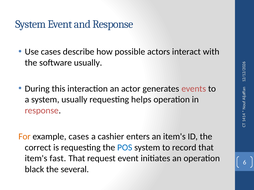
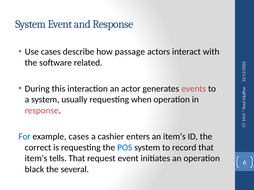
possible: possible -> passage
software usually: usually -> related
helps: helps -> when
For colour: orange -> blue
fast: fast -> tells
